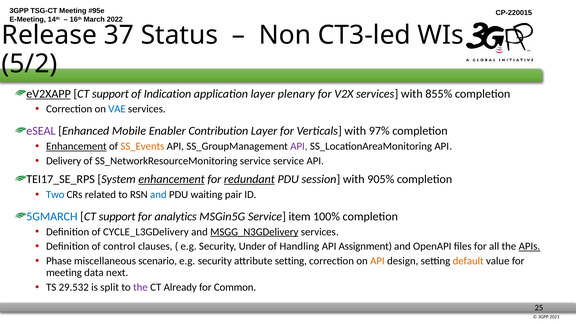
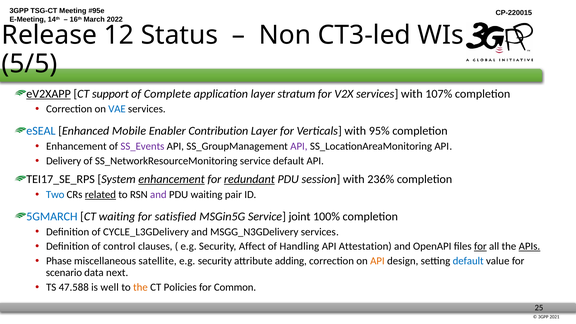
37: 37 -> 12
5/2: 5/2 -> 5/5
Indication: Indication -> Complete
plenary: plenary -> stratum
855%: 855% -> 107%
eSEAL colour: purple -> blue
97%: 97% -> 95%
Enhancement at (76, 146) underline: present -> none
SS_Events colour: orange -> purple
service service: service -> default
905%: 905% -> 236%
related underline: none -> present
and at (158, 195) colour: blue -> purple
support at (117, 216): support -> waiting
analytics: analytics -> satisfied
item: item -> joint
MSGG_N3GDelivery underline: present -> none
Under: Under -> Affect
Assignment: Assignment -> Attestation
for at (480, 246) underline: none -> present
scenario: scenario -> satellite
attribute setting: setting -> adding
default at (468, 261) colour: orange -> blue
meeting at (64, 273): meeting -> scenario
29.532: 29.532 -> 47.588
split: split -> well
the at (140, 287) colour: purple -> orange
Already: Already -> Policies
